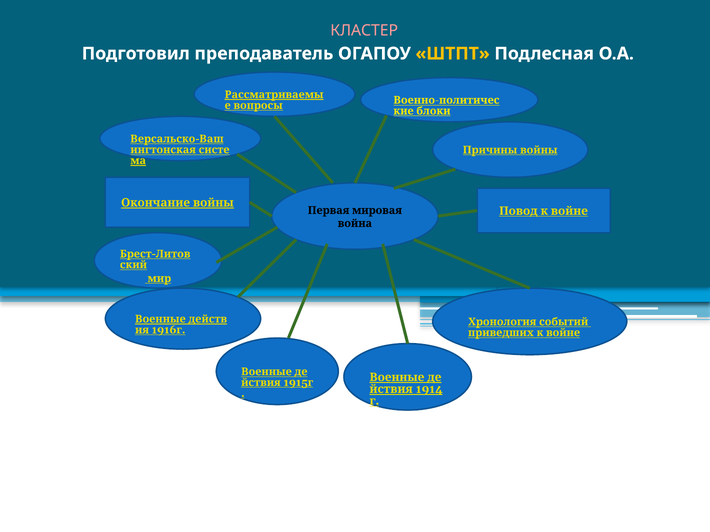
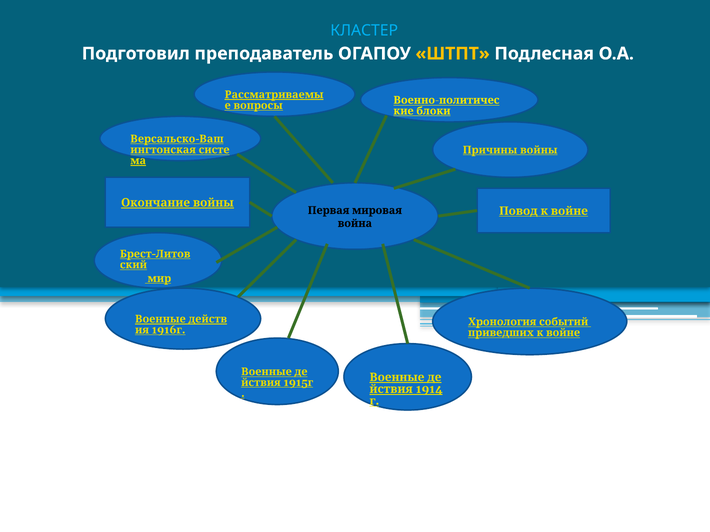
КЛАСТЕР colour: pink -> light blue
